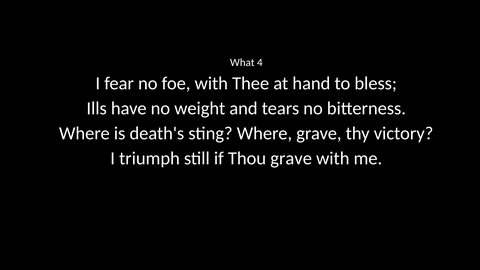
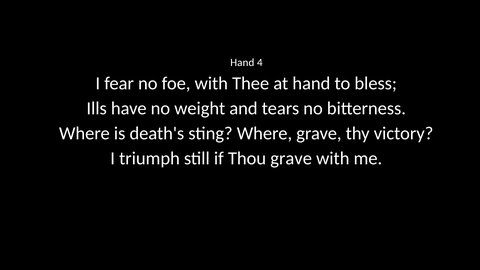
What at (242, 63): What -> Hand
